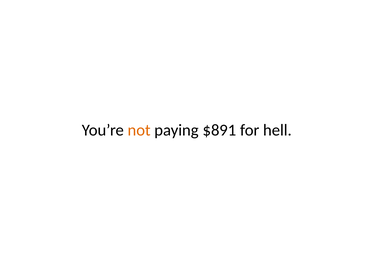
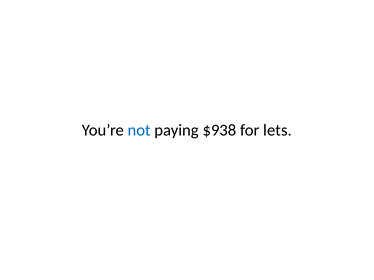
not colour: orange -> blue
$891: $891 -> $938
hell: hell -> lets
